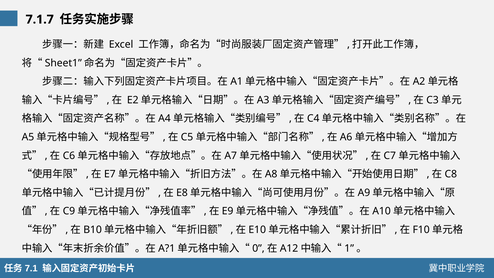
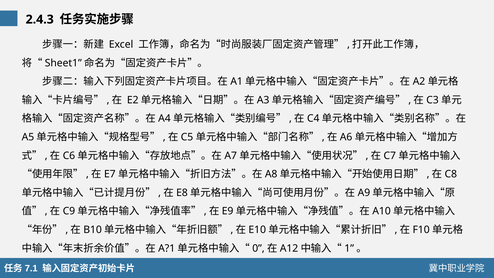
7.1.7: 7.1.7 -> 2.4.3
